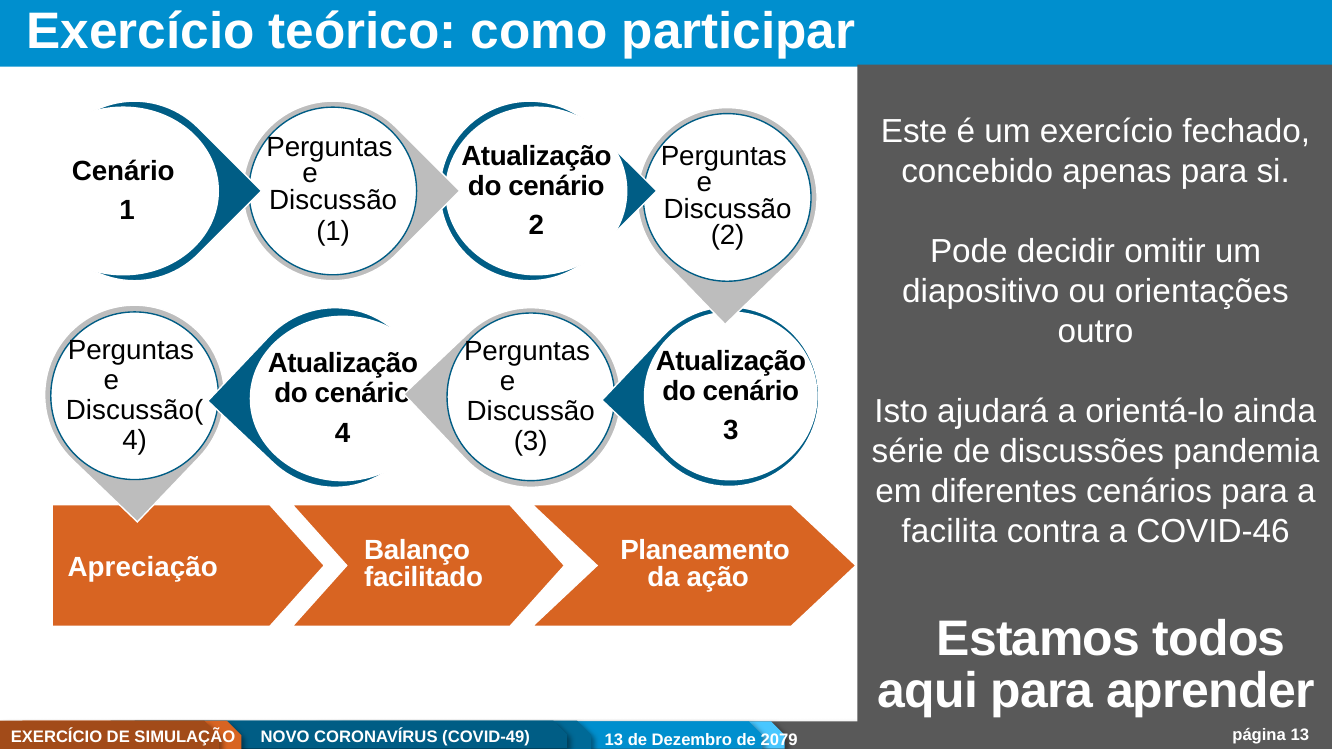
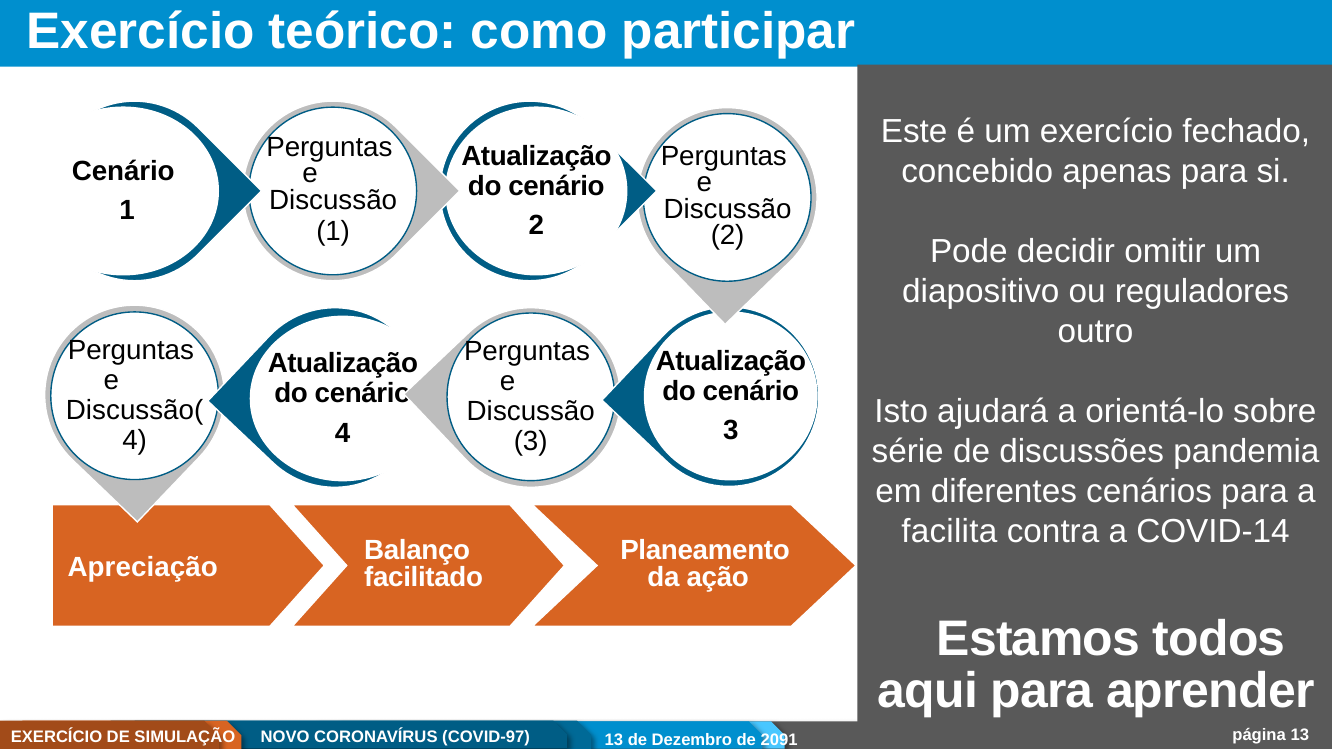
orientações: orientações -> reguladores
ainda: ainda -> sobre
COVID-46: COVID-46 -> COVID-14
COVID-49: COVID-49 -> COVID-97
2079: 2079 -> 2091
